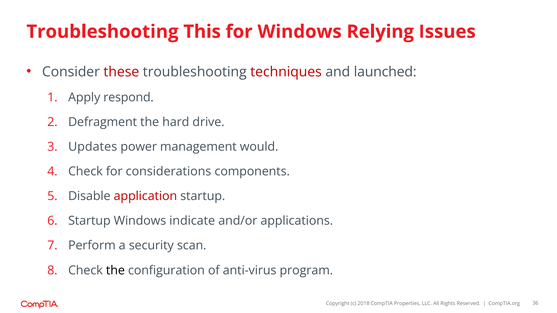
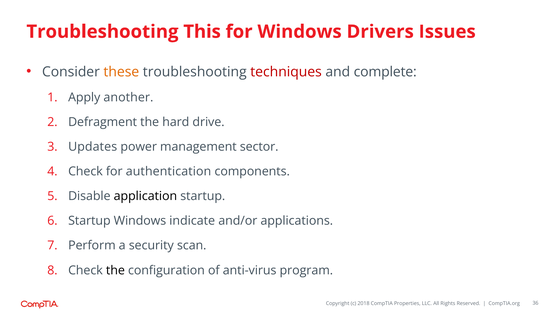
Relying: Relying -> Drivers
these colour: red -> orange
launched: launched -> complete
respond: respond -> another
would: would -> sector
considerations: considerations -> authentication
application colour: red -> black
